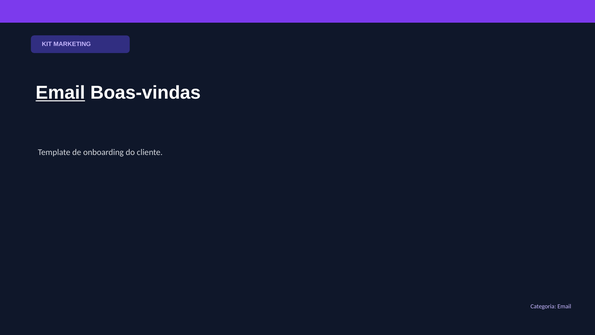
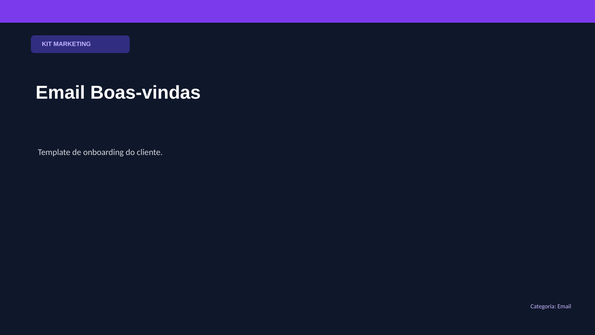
Email at (60, 93) underline: present -> none
